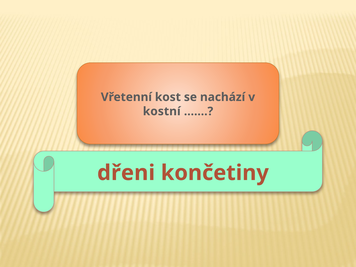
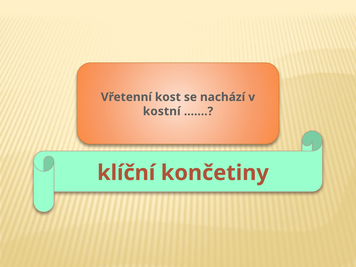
dřeni: dřeni -> klíční
